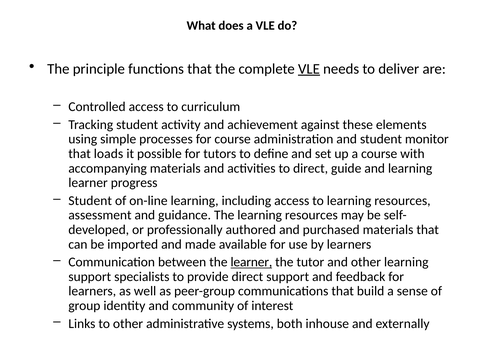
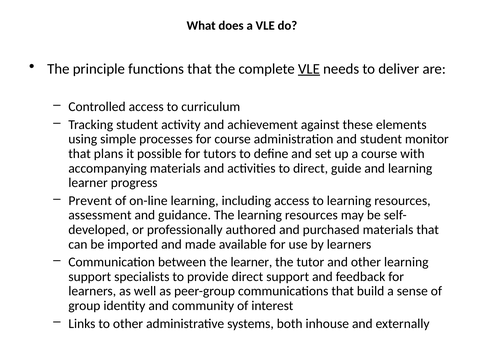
loads: loads -> plans
Student at (90, 201): Student -> Prevent
learner at (251, 262) underline: present -> none
